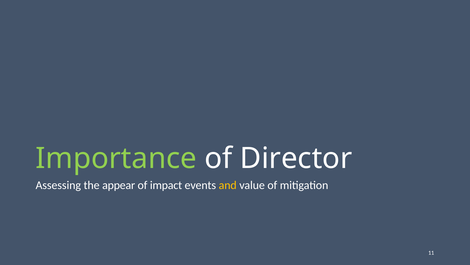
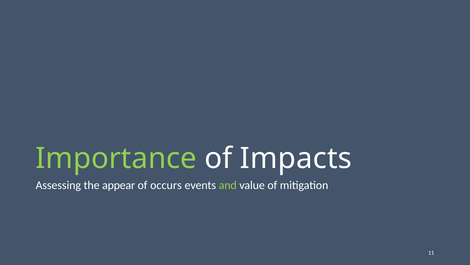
Director: Director -> Impacts
impact: impact -> occurs
and colour: yellow -> light green
